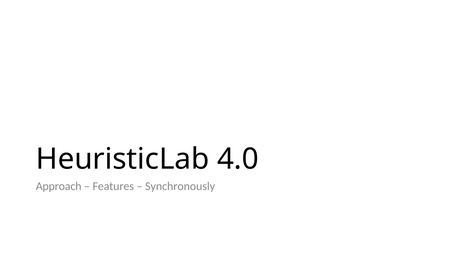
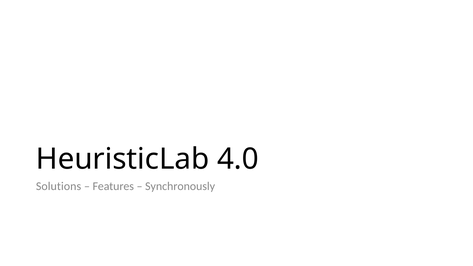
Approach: Approach -> Solutions
